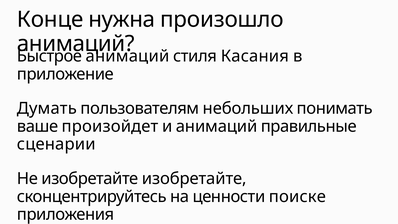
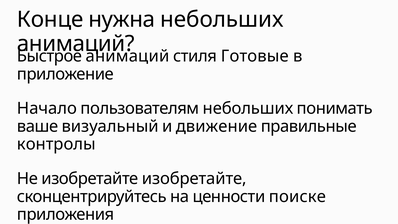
нужна произошло: произошло -> небольших
Касания: Касания -> Готовые
Думать: Думать -> Начало
произойдет: произойдет -> визуальный
и анимаций: анимаций -> движение
сценарии: сценарии -> контролы
